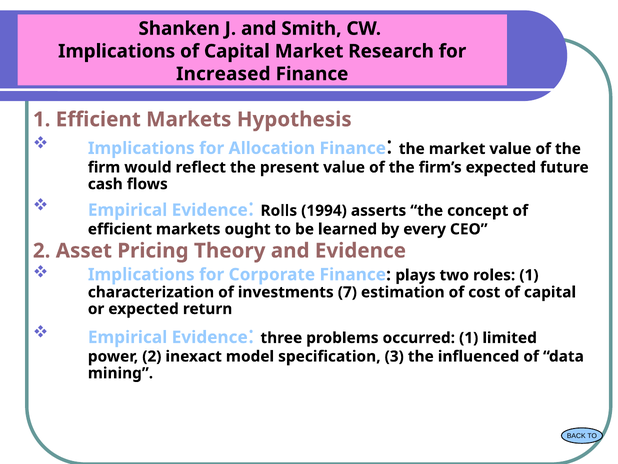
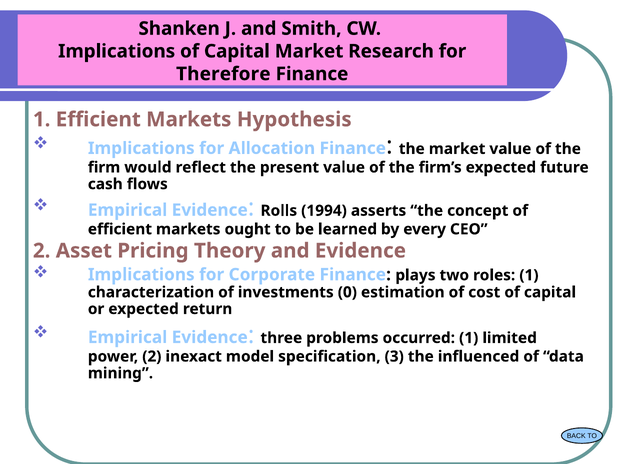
Increased: Increased -> Therefore
7: 7 -> 0
